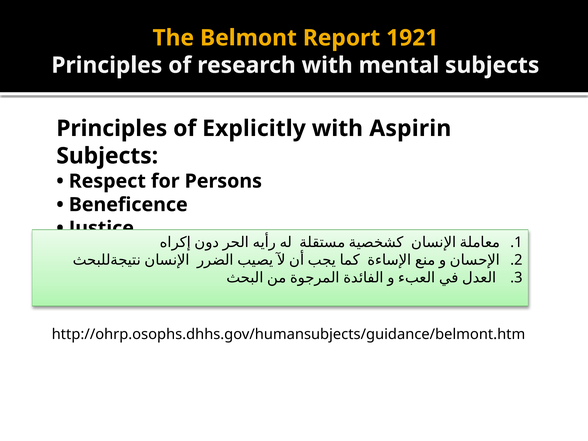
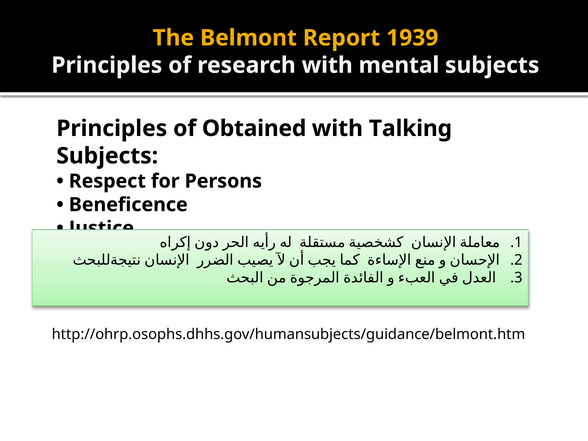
1921: 1921 -> 1939
Explicitly: Explicitly -> Obtained
Aspirin: Aspirin -> Talking
